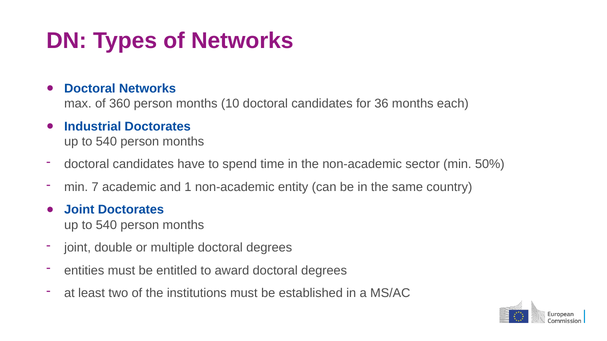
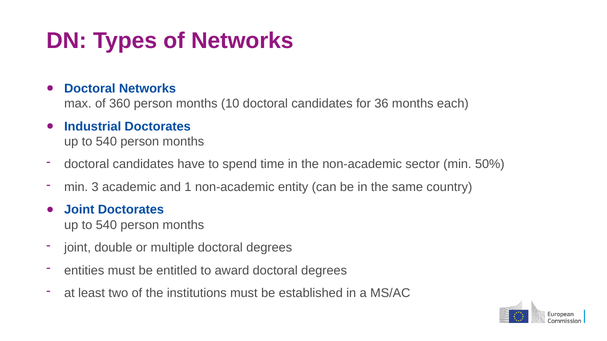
7: 7 -> 3
